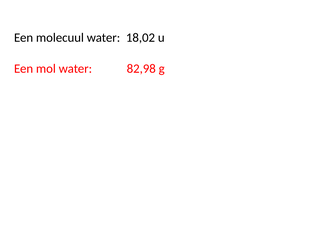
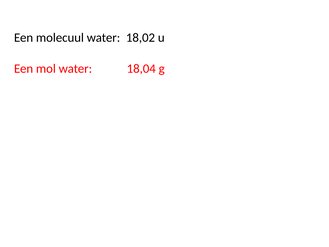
82,98: 82,98 -> 18,04
